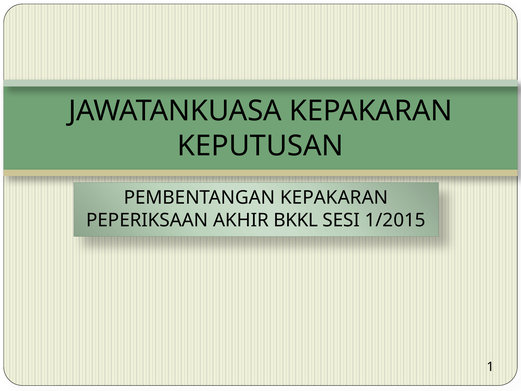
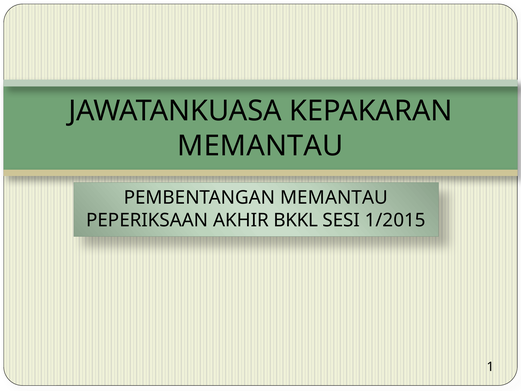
KEPUTUSAN at (260, 146): KEPUTUSAN -> MEMANTAU
PEMBENTANGAN KEPAKARAN: KEPAKARAN -> MEMANTAU
